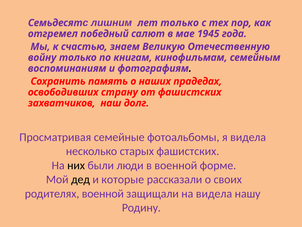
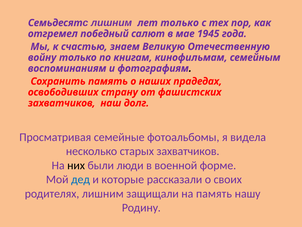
старых фашистских: фашистских -> захватчиков
дед colour: black -> blue
родителях военной: военной -> лишним
на видела: видела -> память
